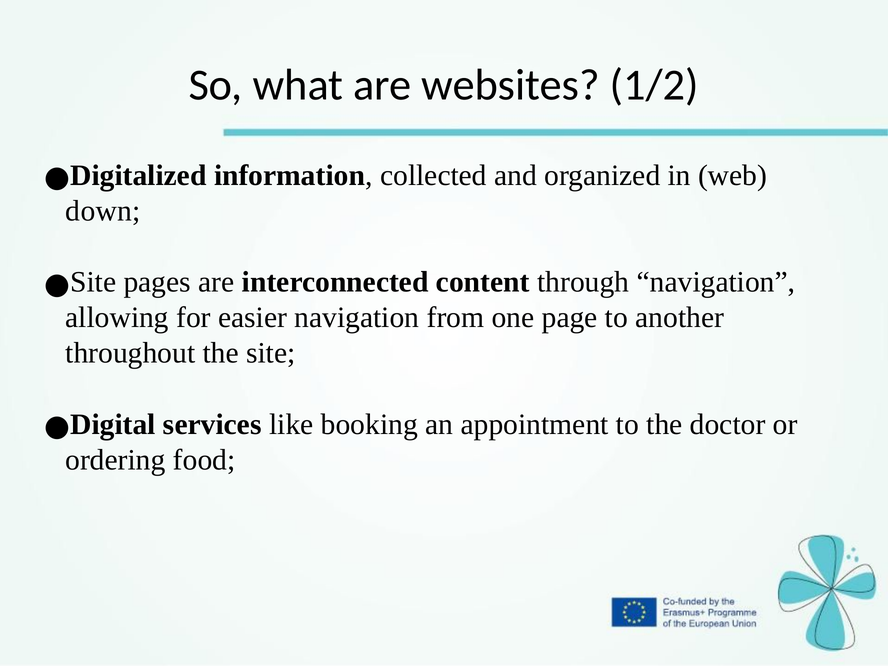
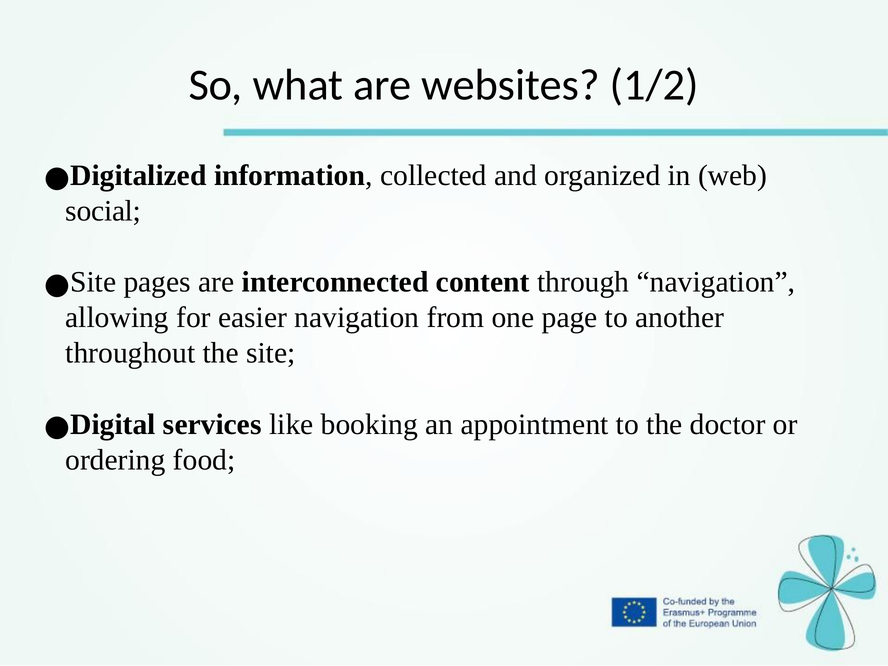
down: down -> social
